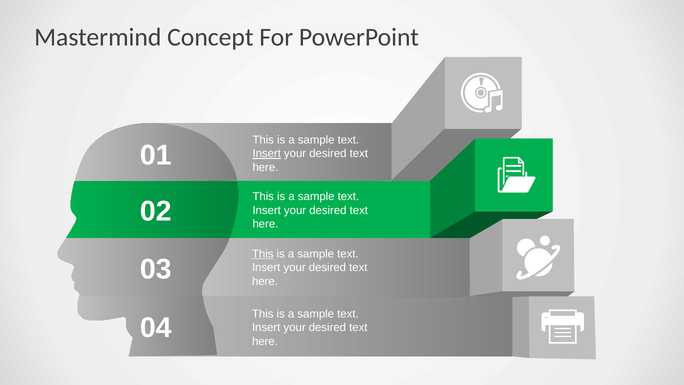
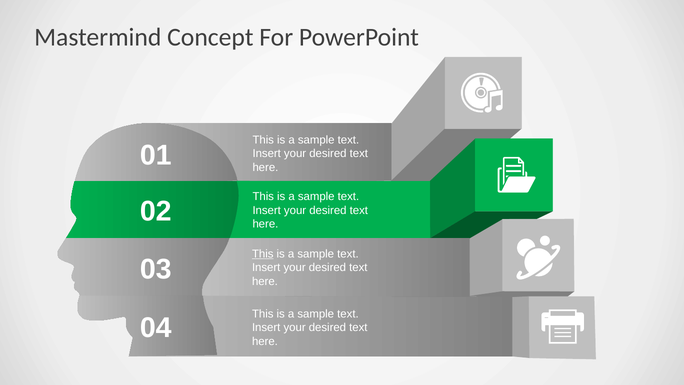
Insert at (267, 154) underline: present -> none
